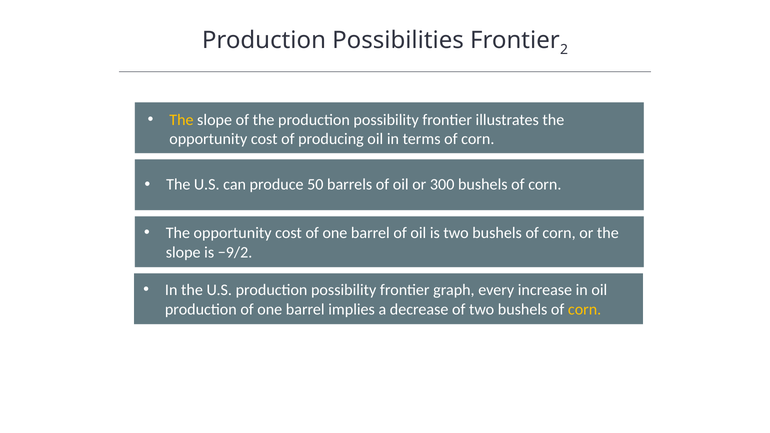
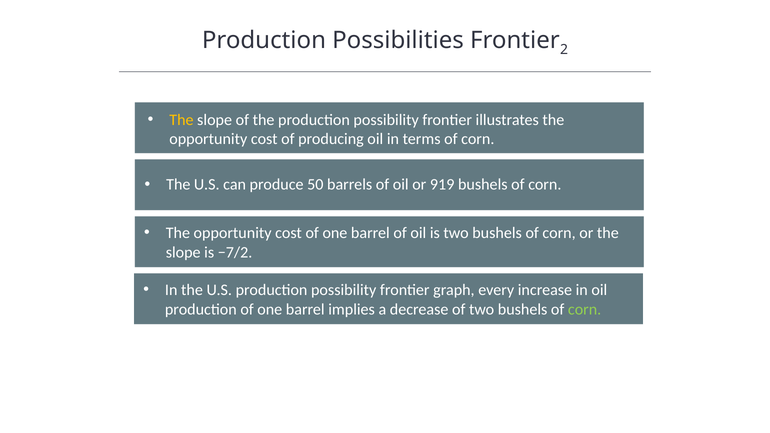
300: 300 -> 919
−9/2: −9/2 -> −7/2
corn at (585, 309) colour: yellow -> light green
